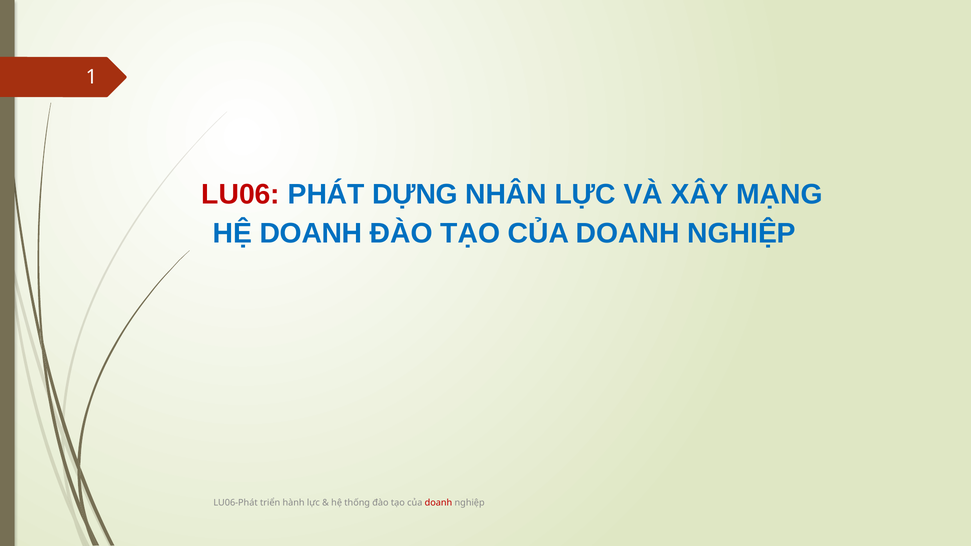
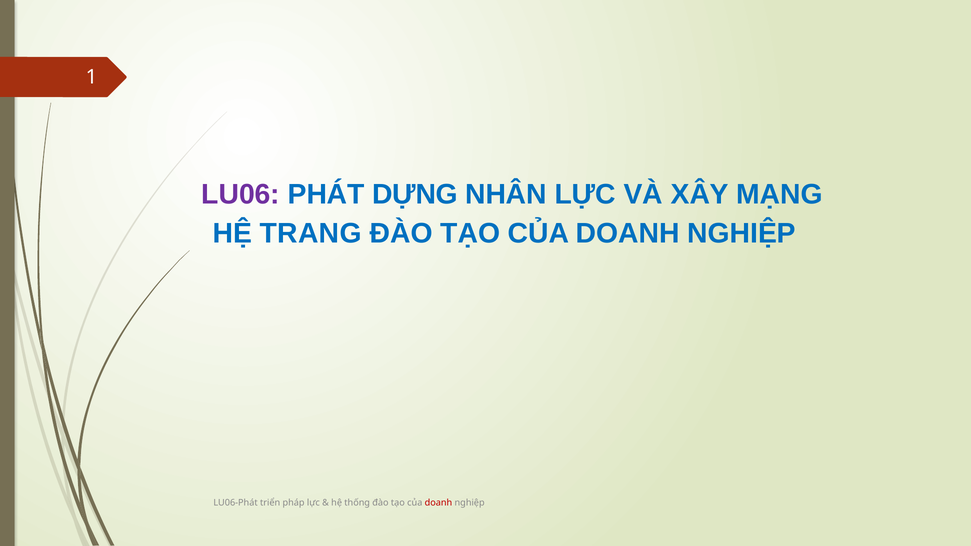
LU06 colour: red -> purple
HỆ DOANH: DOANH -> TRANG
hành: hành -> pháp
